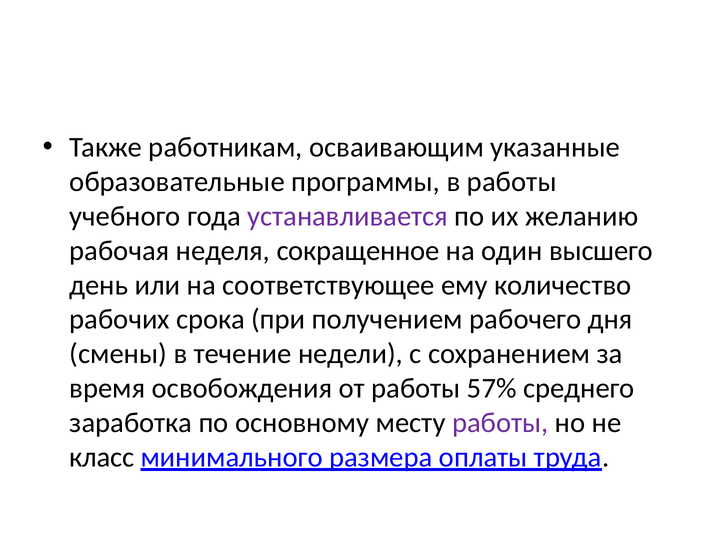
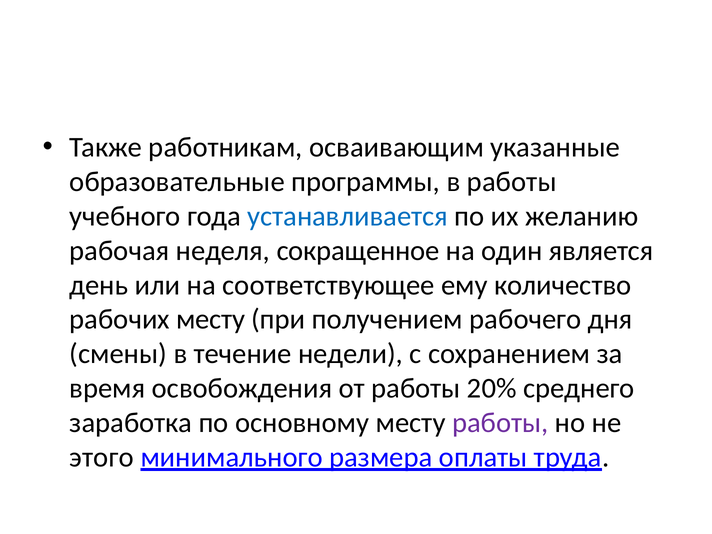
устанавливается colour: purple -> blue
высшего: высшего -> является
рабочих срока: срока -> месту
57%: 57% -> 20%
класс: класс -> этого
